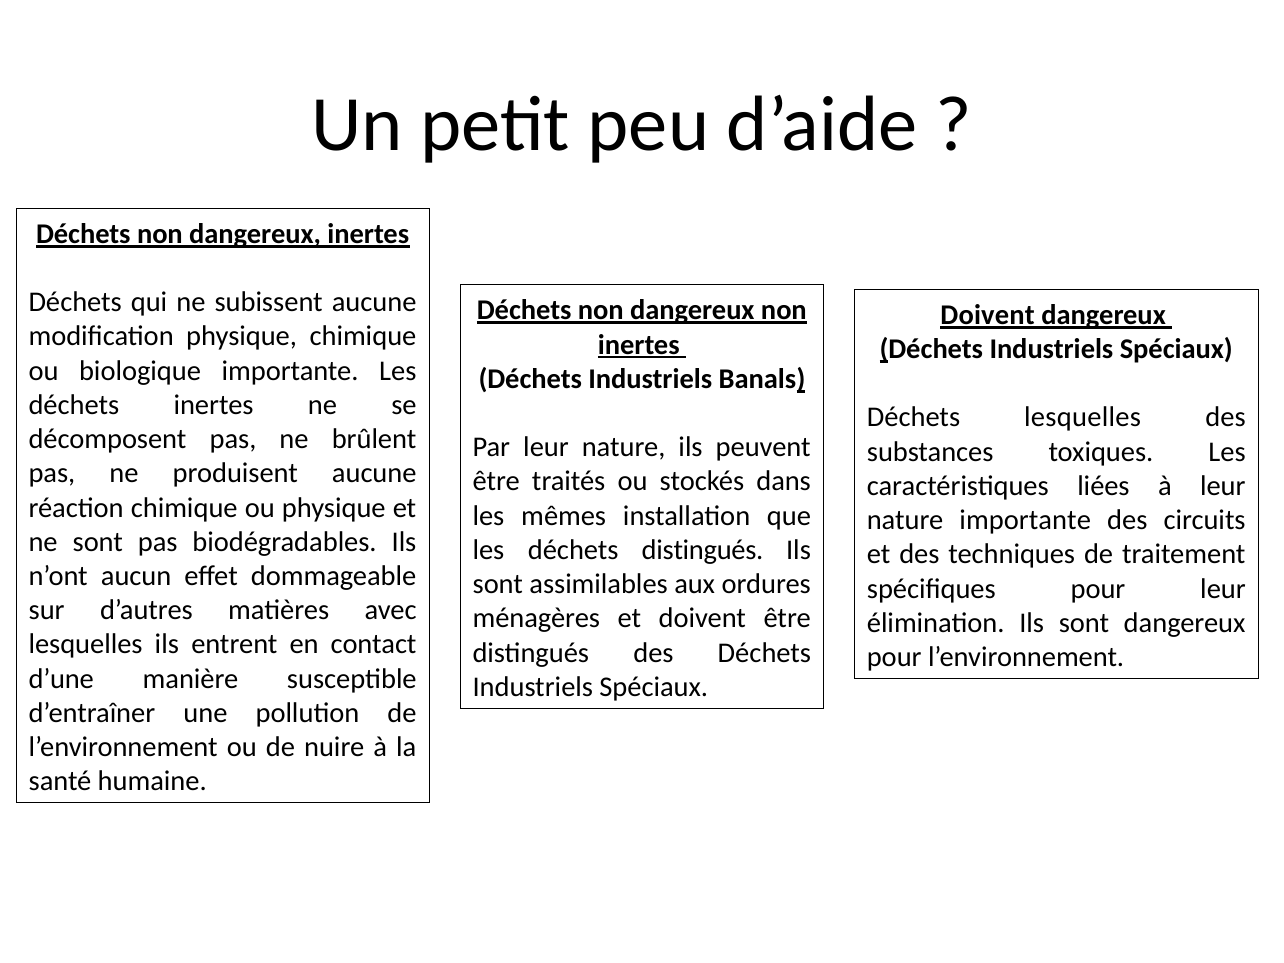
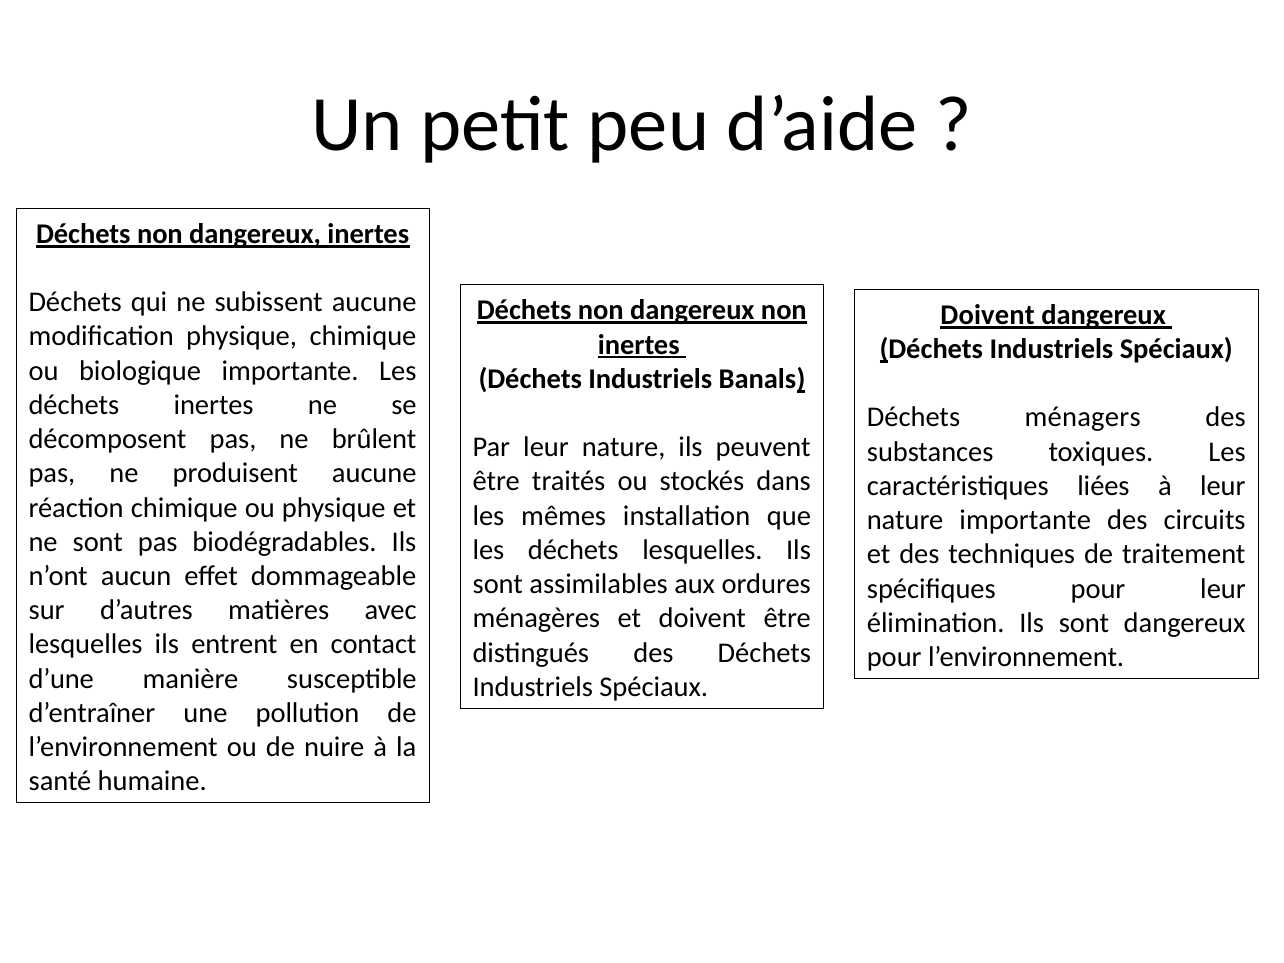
Déchets lesquelles: lesquelles -> ménagers
déchets distingués: distingués -> lesquelles
